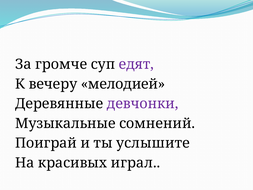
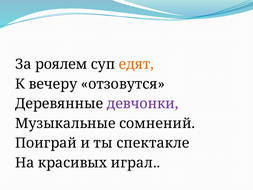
громче: громче -> роялем
едят colour: purple -> orange
мелодией: мелодией -> отзовутся
услышите: услышите -> спектакле
